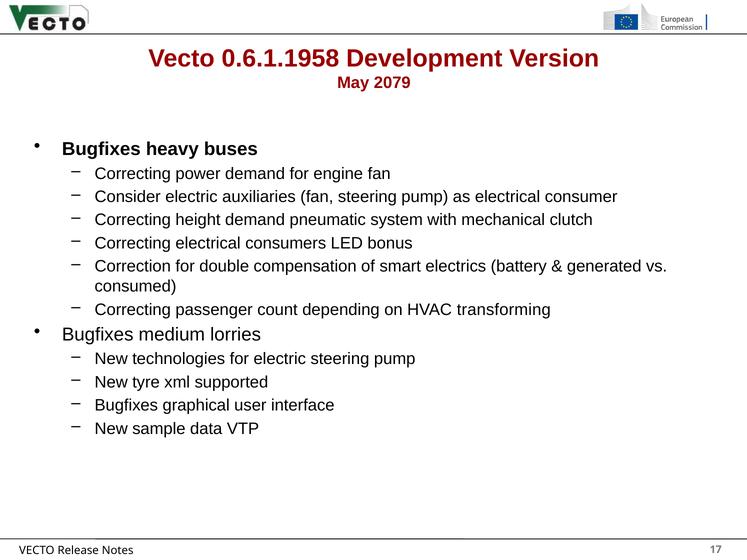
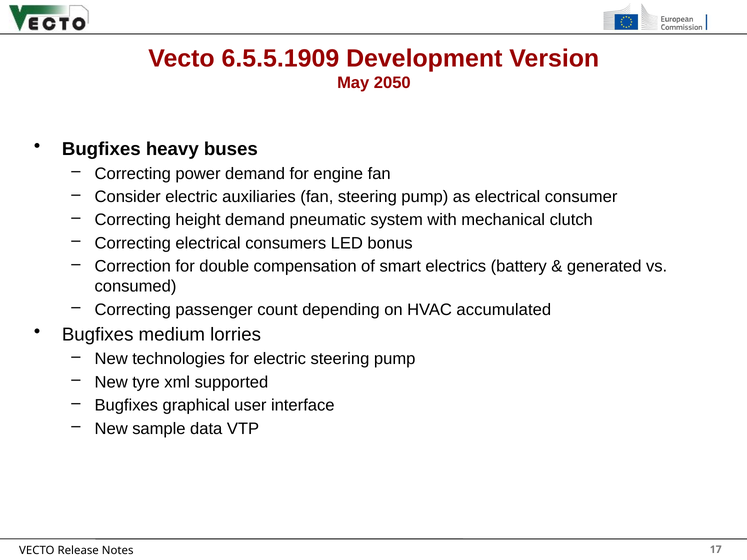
0.6.1.1958: 0.6.1.1958 -> 6.5.5.1909
2079: 2079 -> 2050
transforming: transforming -> accumulated
